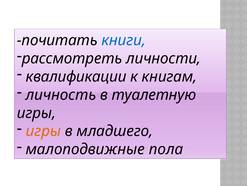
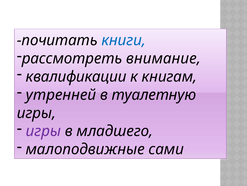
личности: личности -> внимание
личность: личность -> утренней
игры at (43, 131) colour: orange -> purple
пола: пола -> сами
